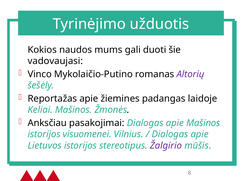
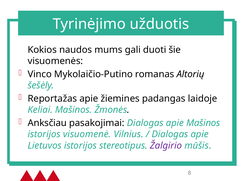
vadovaujasi: vadovaujasi -> visuomenės
Altorių colour: purple -> black
visuomenei: visuomenei -> visuomenė
